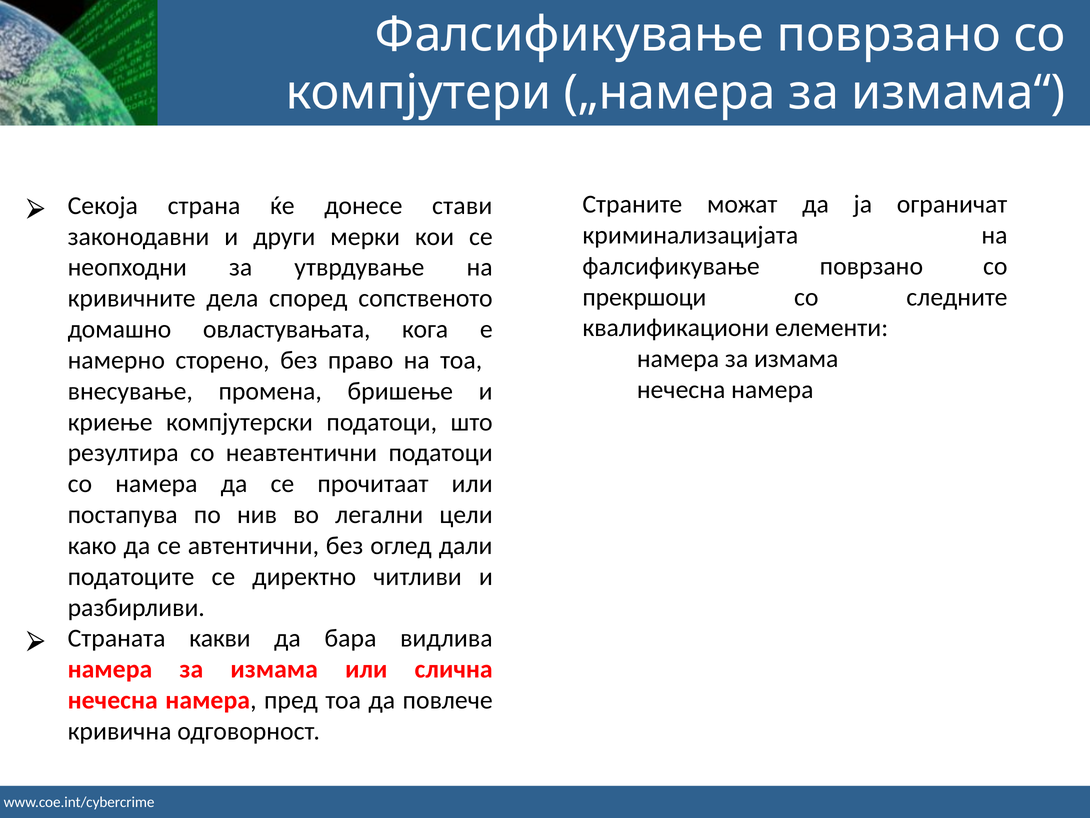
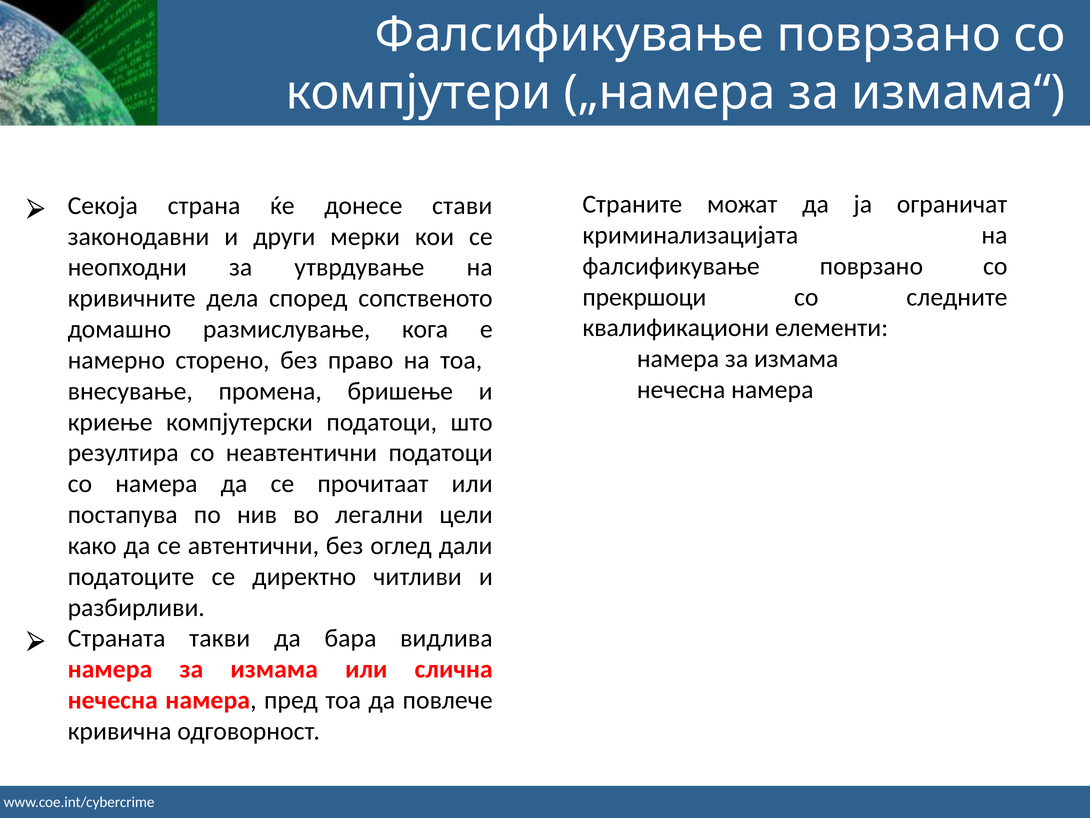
овластувањата: овластувањата -> размислување
какви: какви -> такви
